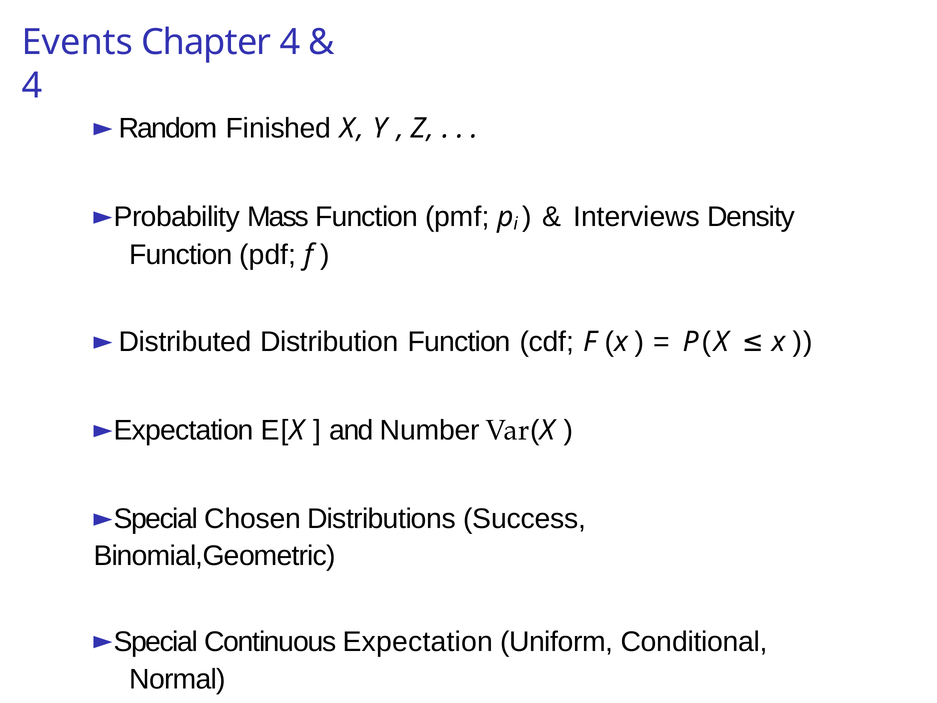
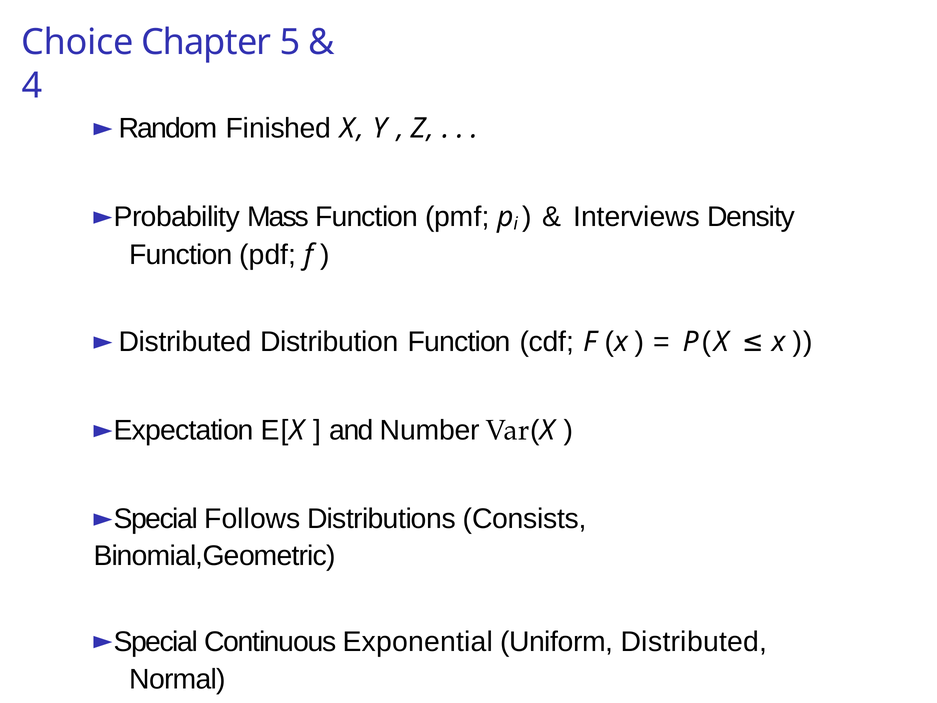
Events: Events -> Choice
Chapter 4: 4 -> 5
Chosen: Chosen -> Follows
Success: Success -> Consists
Expectation: Expectation -> Exponential
Uniform Conditional: Conditional -> Distributed
